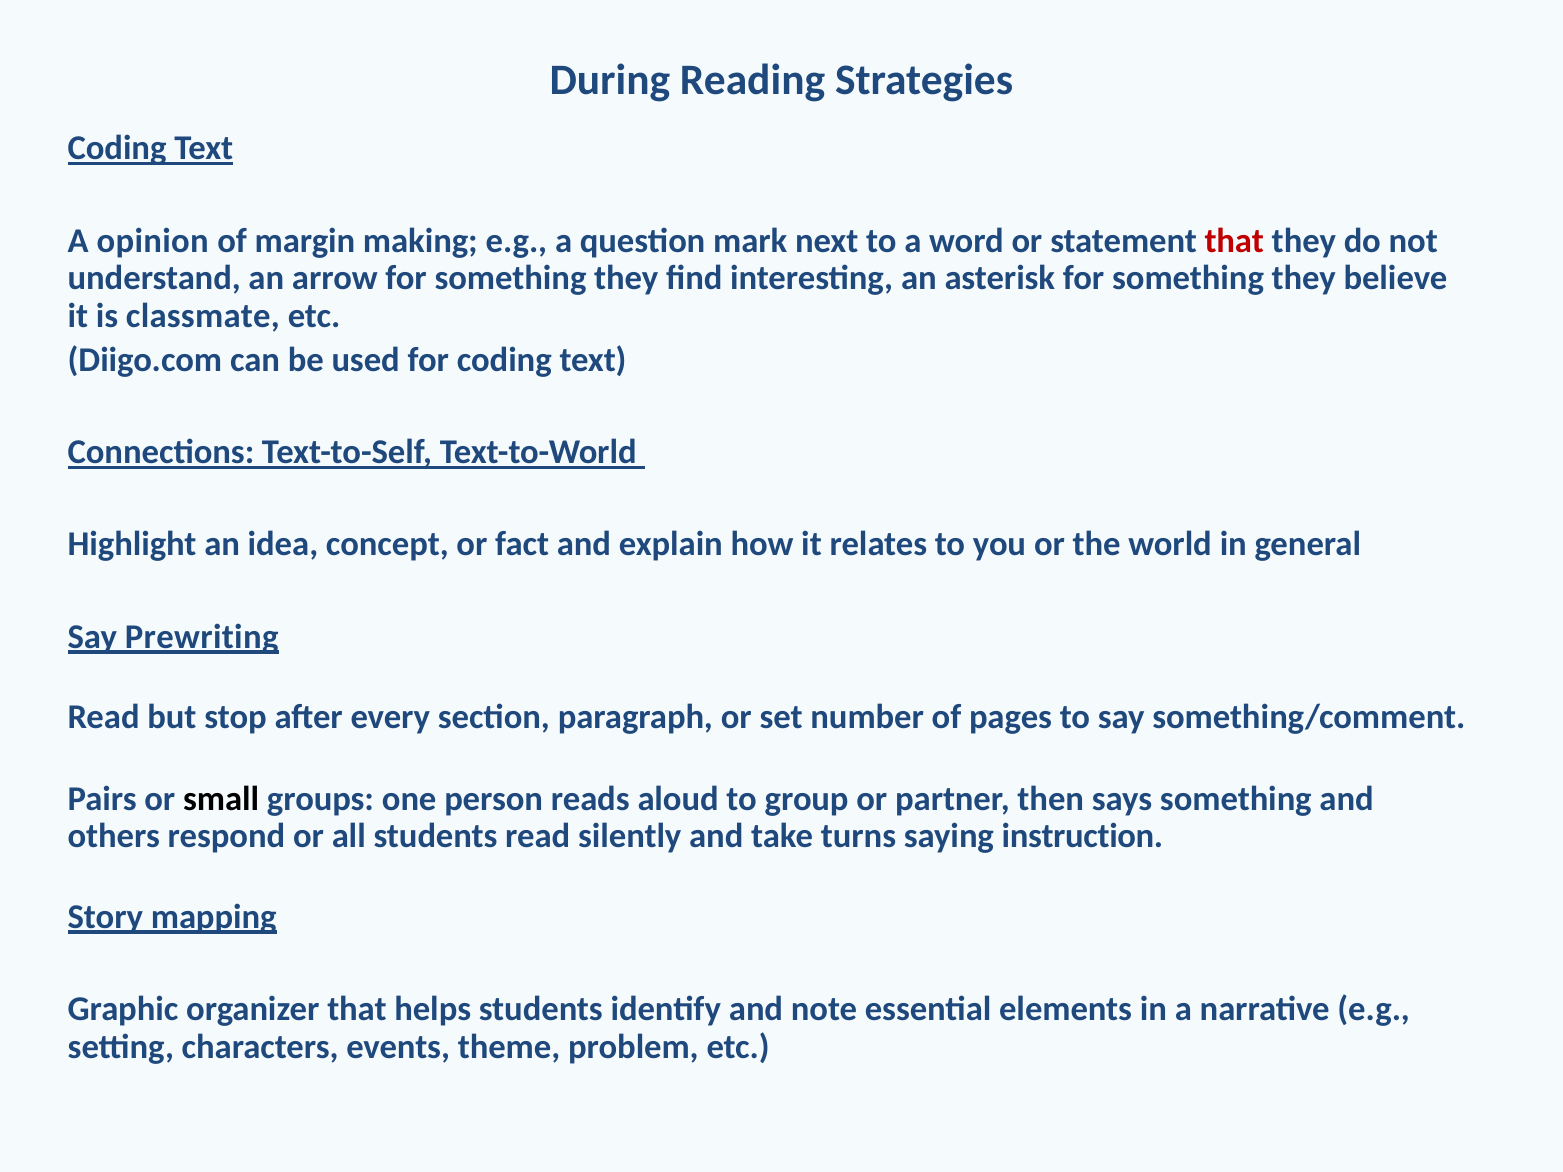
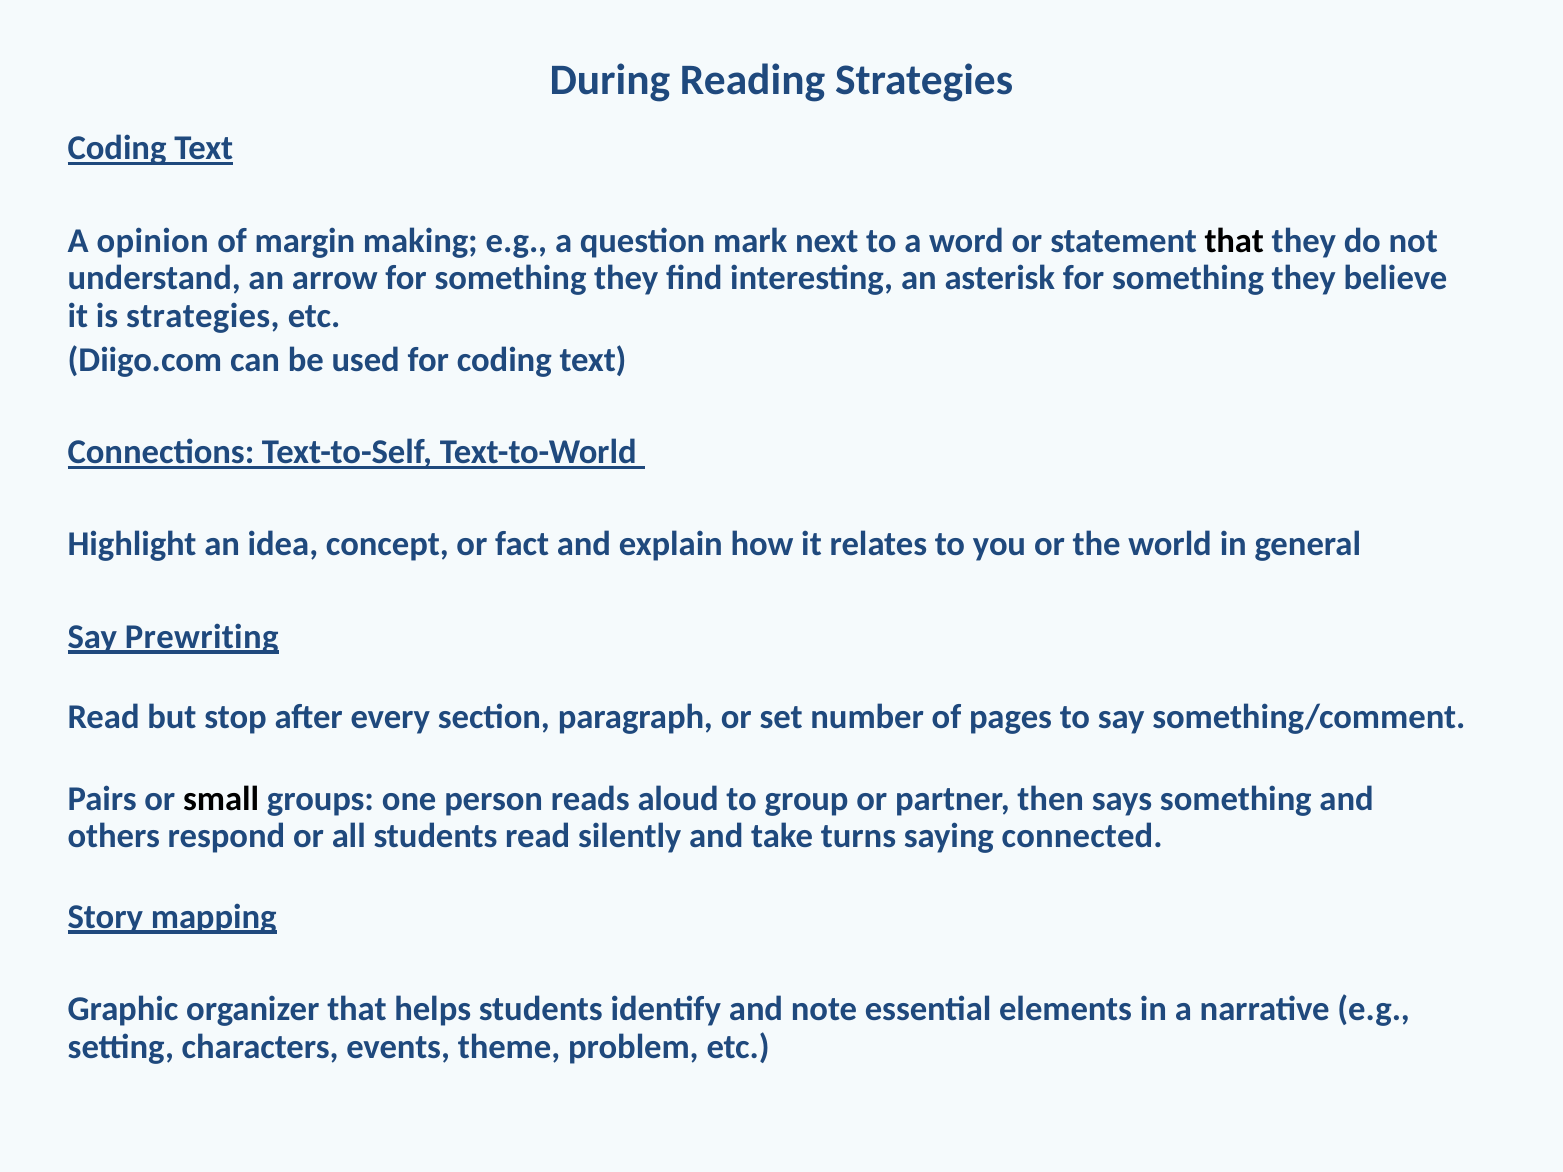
that at (1234, 241) colour: red -> black
is classmate: classmate -> strategies
instruction: instruction -> connected
